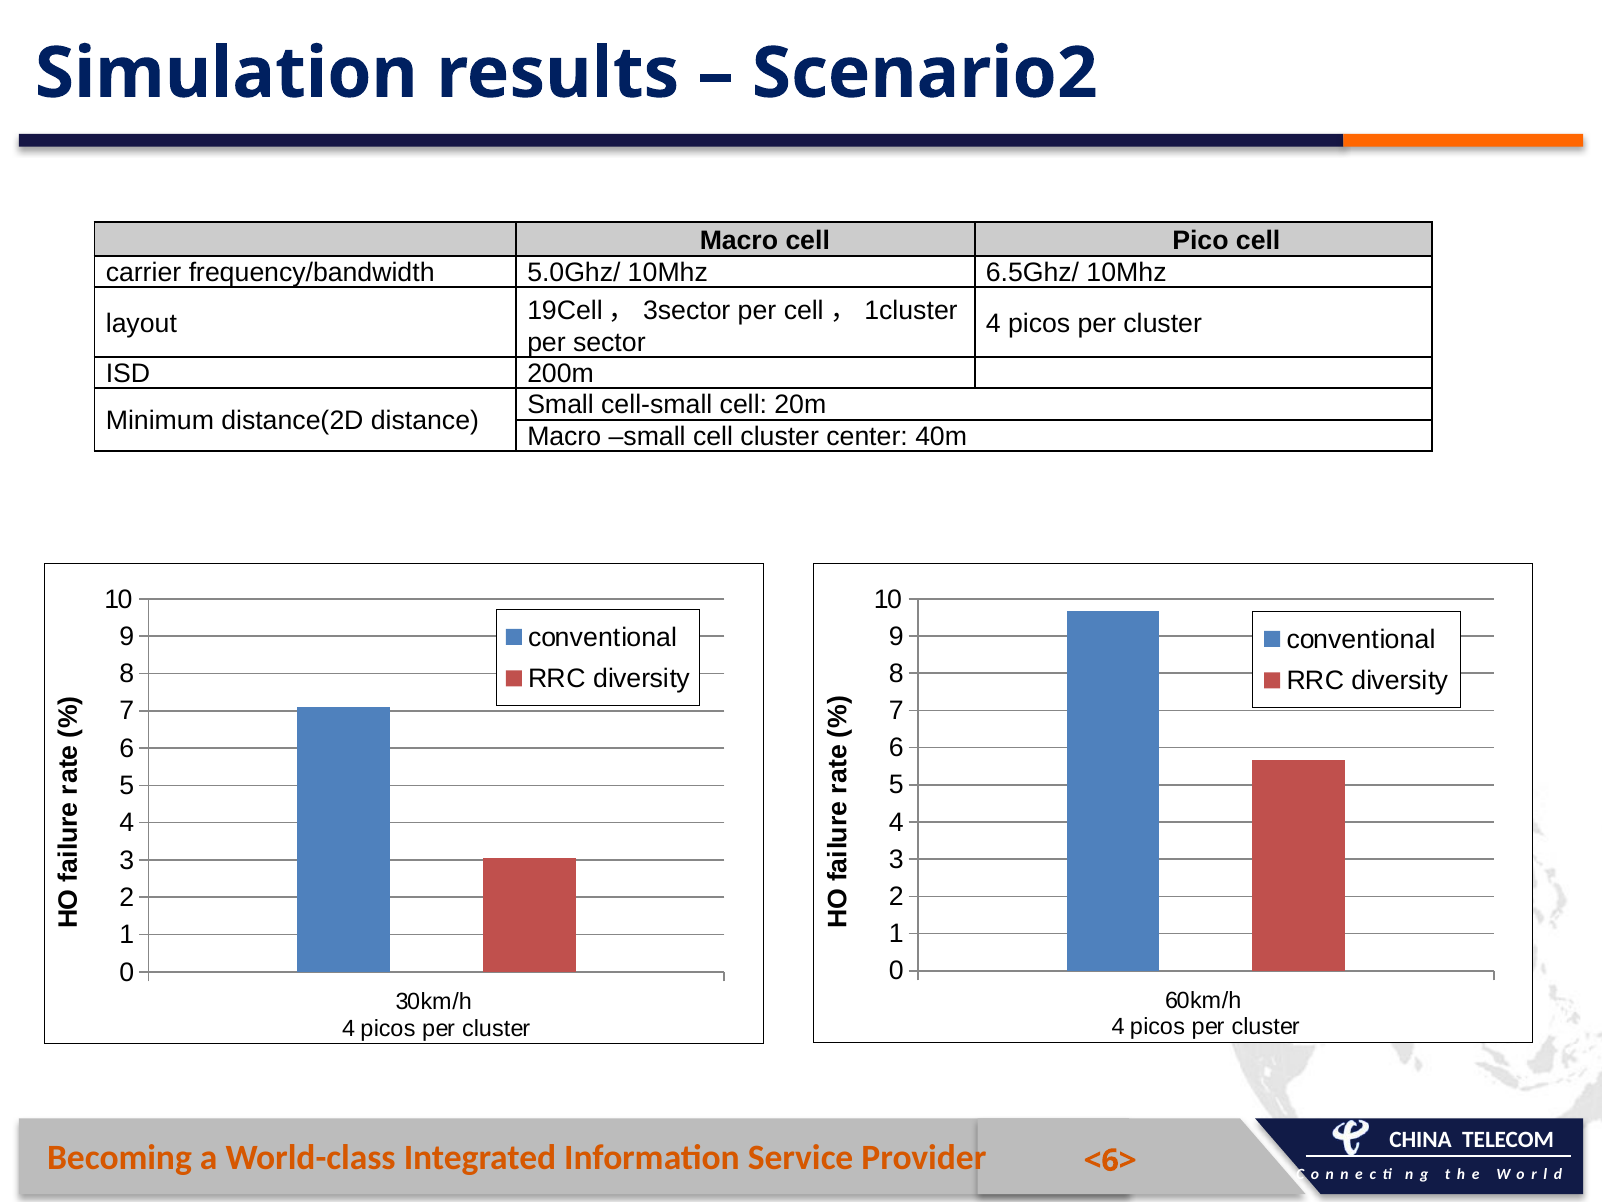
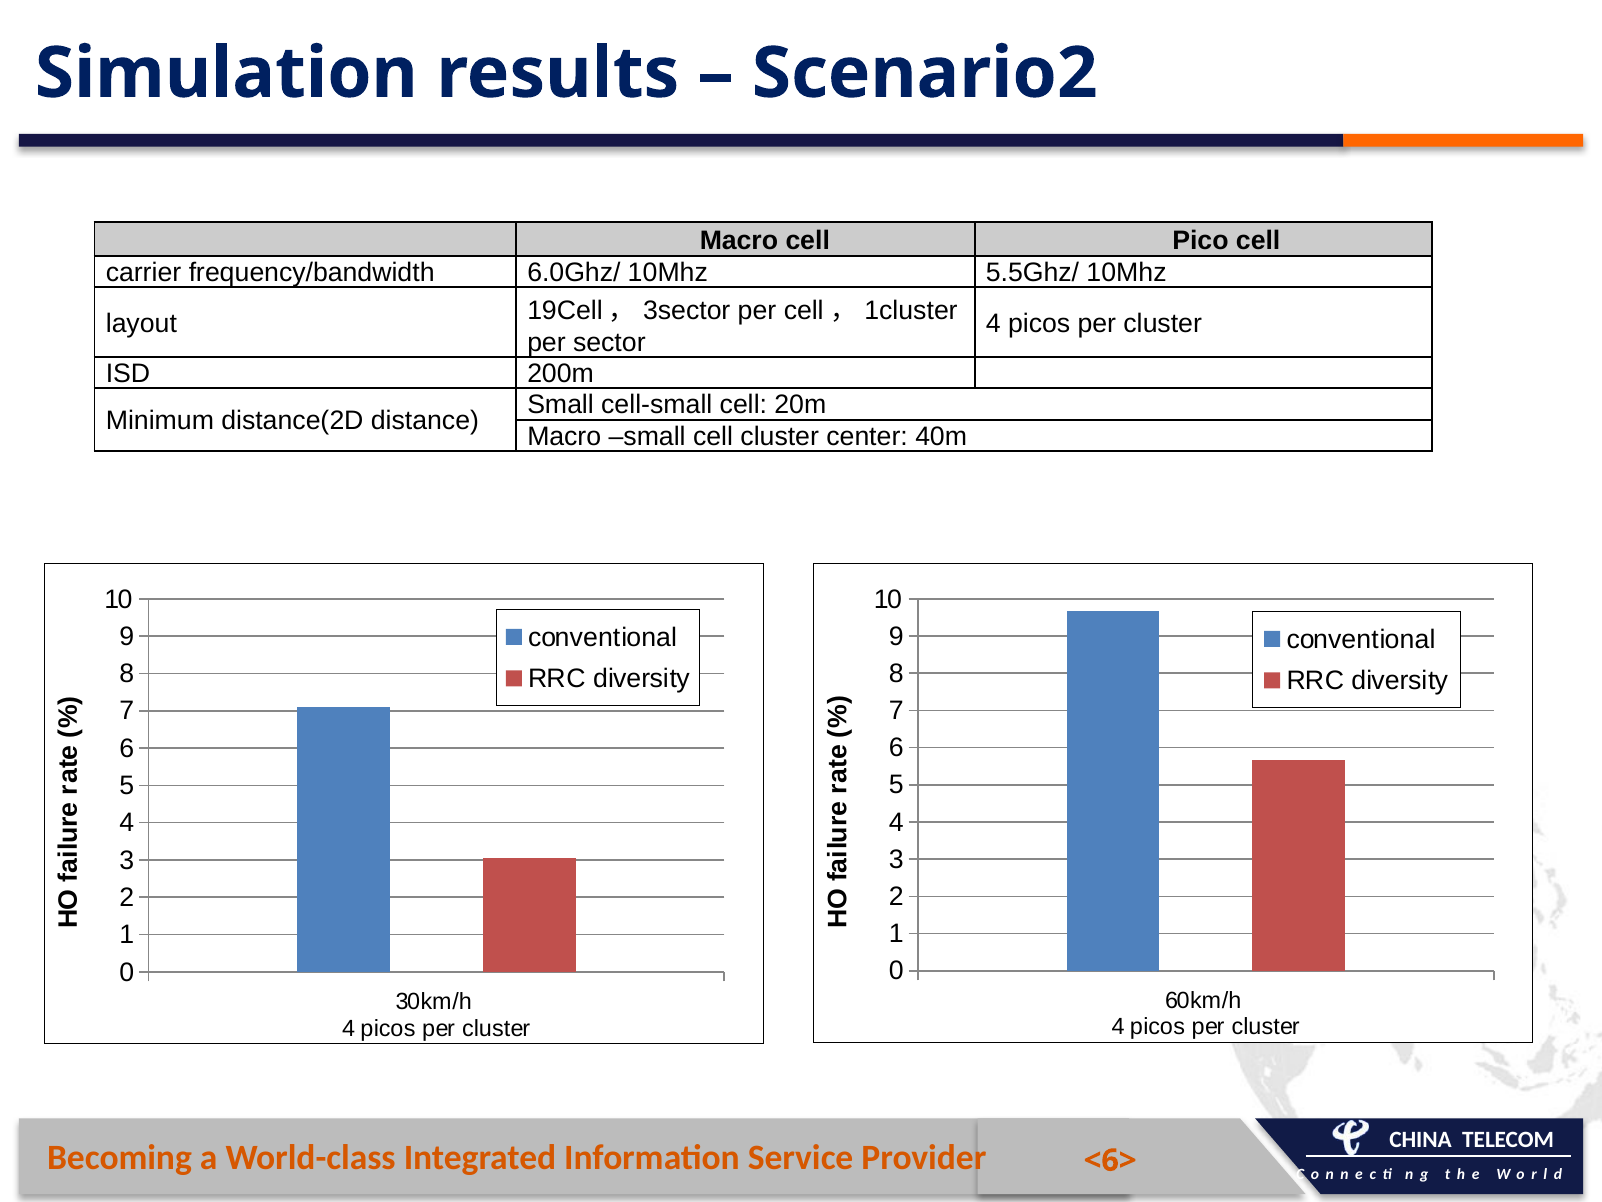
5.0Ghz/: 5.0Ghz/ -> 6.0Ghz/
6.5Ghz/: 6.5Ghz/ -> 5.5Ghz/
